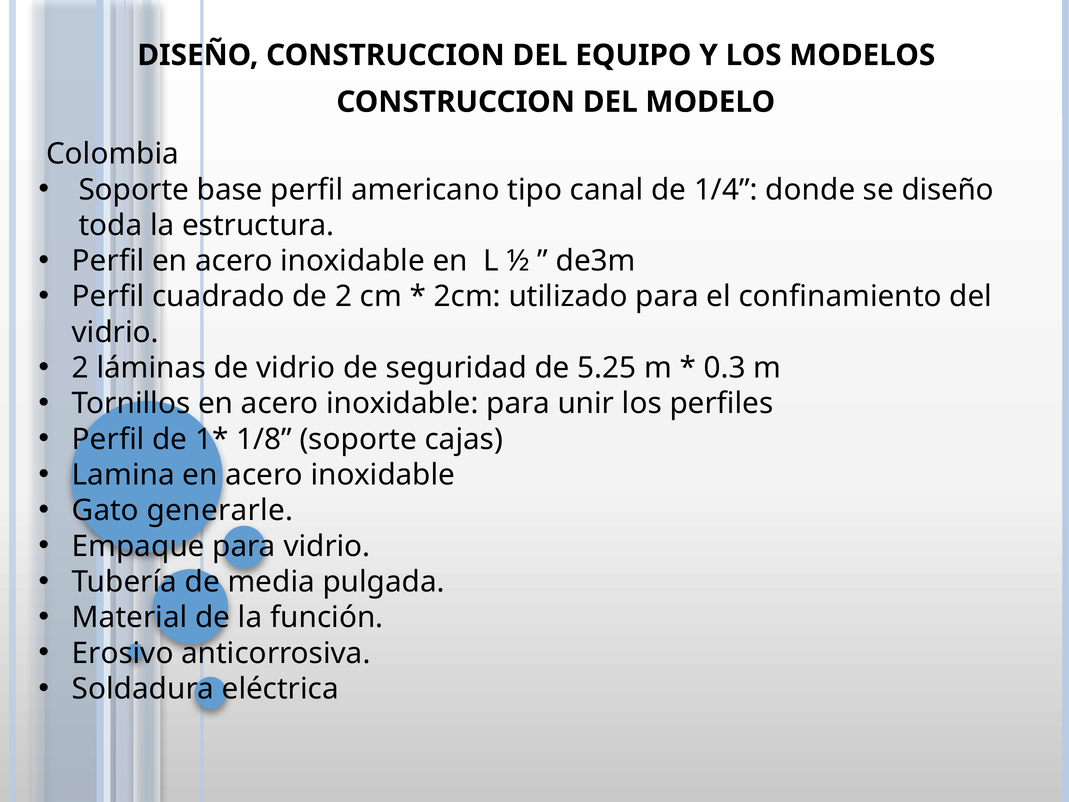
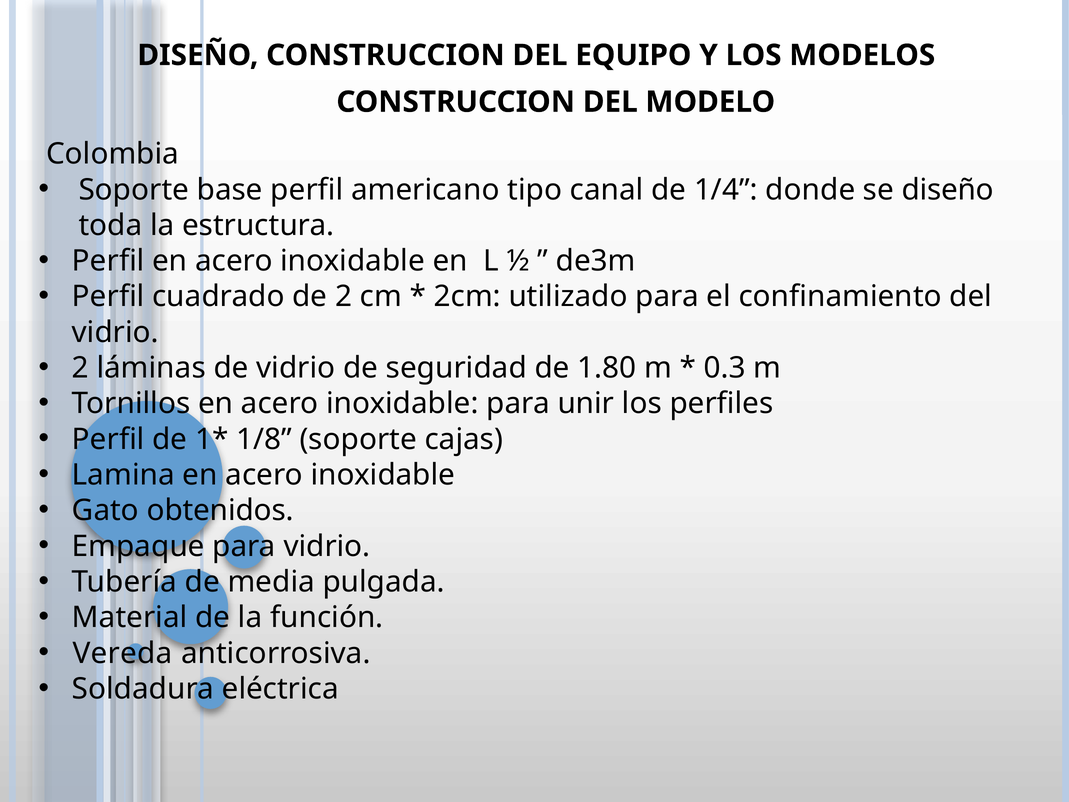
5.25: 5.25 -> 1.80
generarle: generarle -> obtenidos
Erosivo: Erosivo -> Vereda
